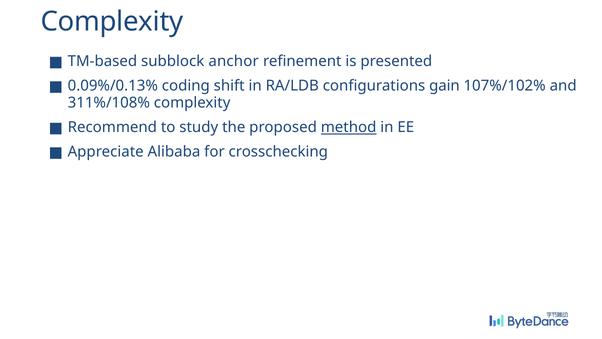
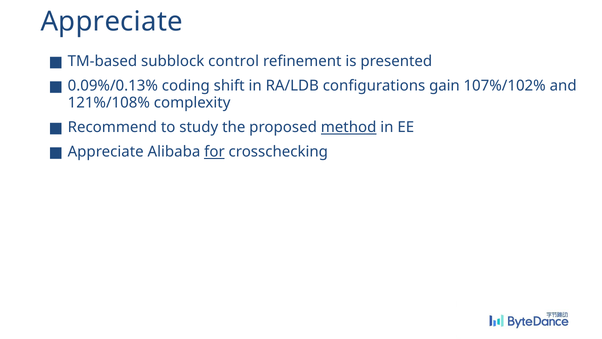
Complexity at (112, 22): Complexity -> Appreciate
anchor: anchor -> control
311%/108%: 311%/108% -> 121%/108%
for underline: none -> present
